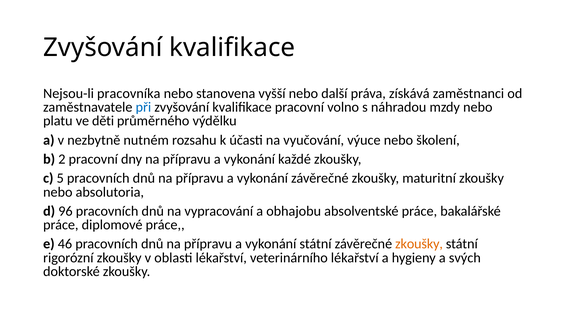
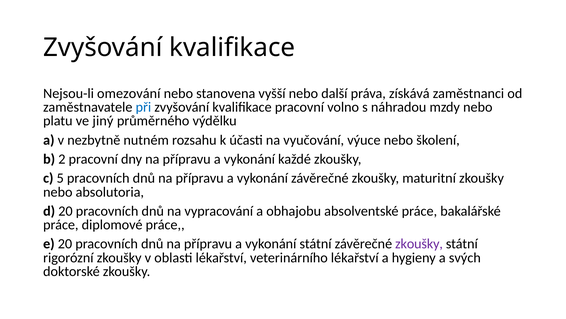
pracovníka: pracovníka -> omezování
děti: děti -> jiný
d 96: 96 -> 20
e 46: 46 -> 20
zkoušky at (419, 243) colour: orange -> purple
